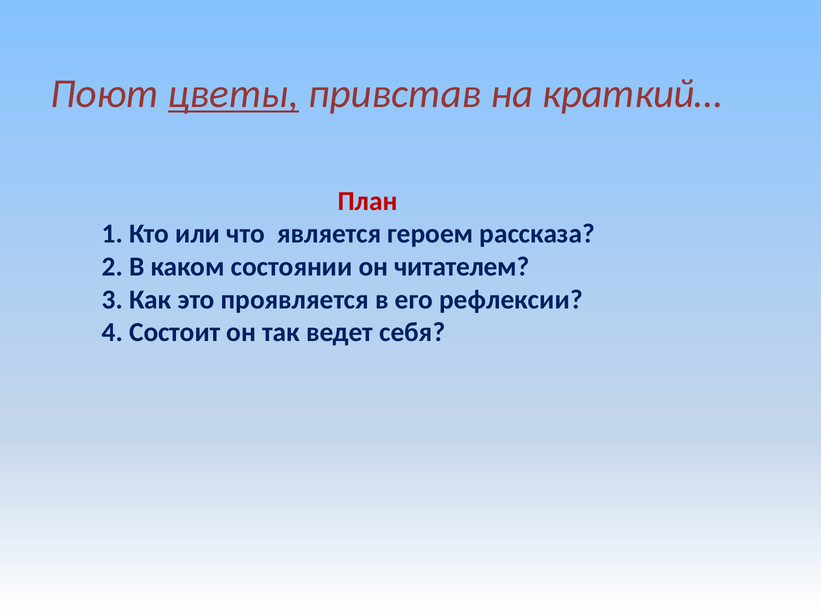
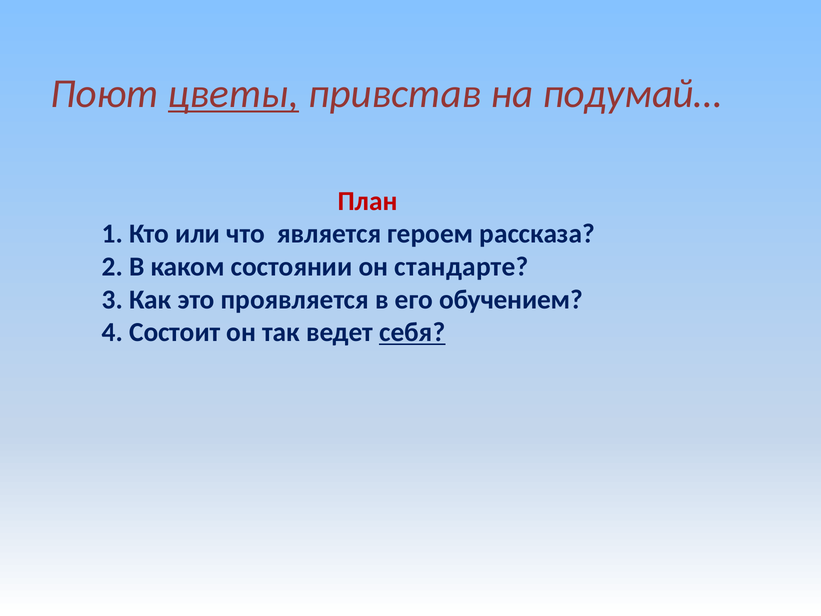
краткий…: краткий… -> подумай…
читателем: читателем -> стандарте
рефлексии: рефлексии -> обучением
себя underline: none -> present
